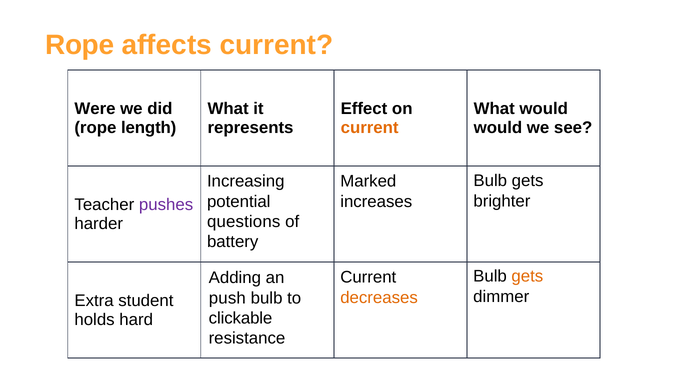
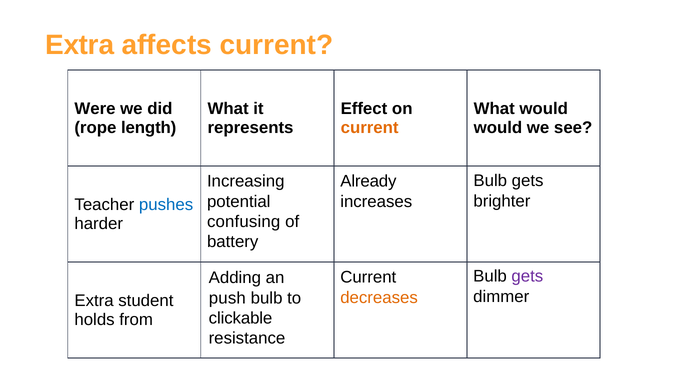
Rope at (80, 45): Rope -> Extra
Marked: Marked -> Already
pushes colour: purple -> blue
questions: questions -> confusing
gets at (527, 277) colour: orange -> purple
hard: hard -> from
